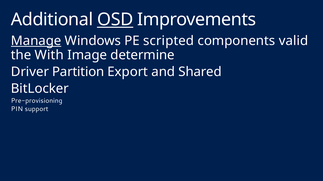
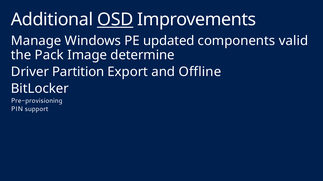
Manage underline: present -> none
scripted: scripted -> updated
With: With -> Pack
Shared: Shared -> Offline
